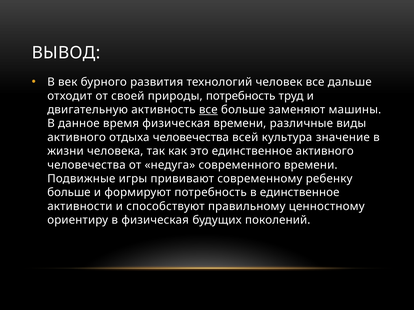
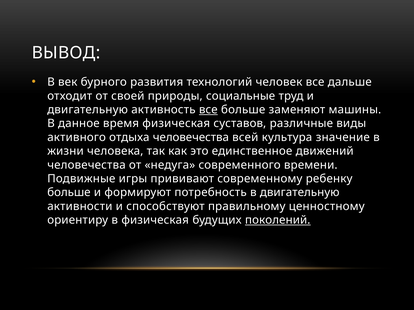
природы потребность: потребность -> социальные
физическая времени: времени -> суставов
единственное активного: активного -> движений
в единственное: единственное -> двигательную
поколений underline: none -> present
